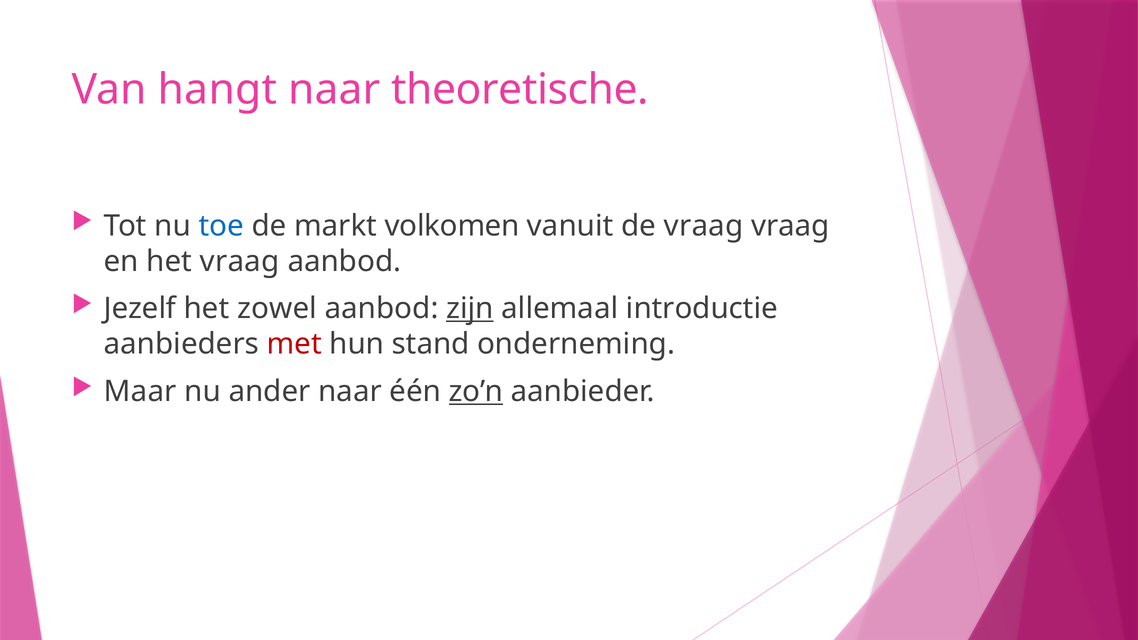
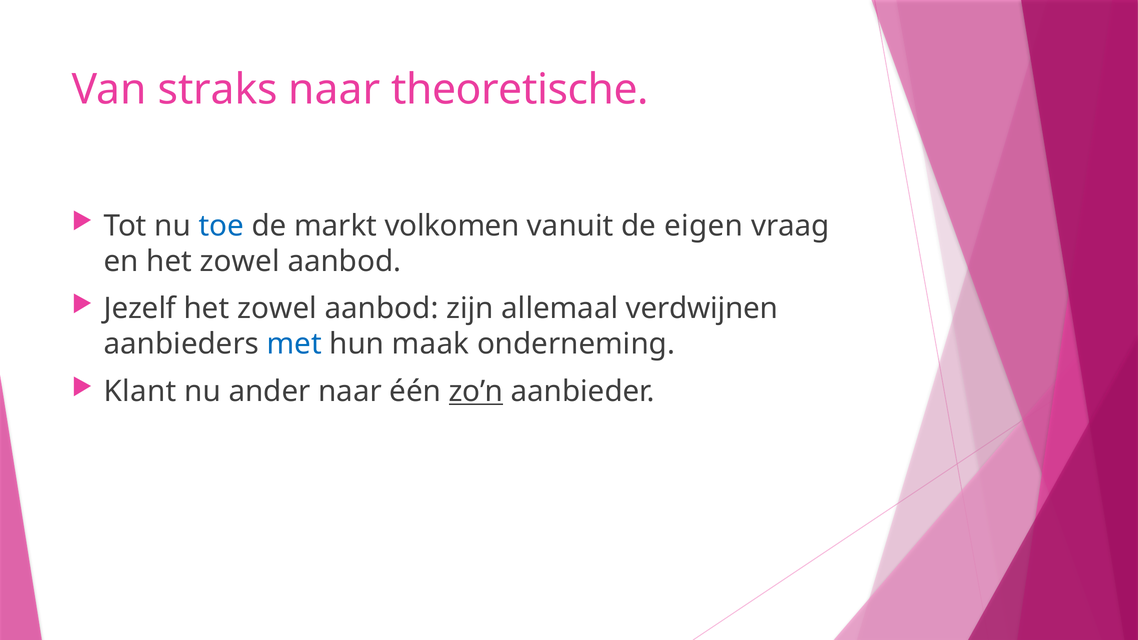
hangt: hangt -> straks
de vraag: vraag -> eigen
en het vraag: vraag -> zowel
zijn underline: present -> none
introductie: introductie -> verdwijnen
met colour: red -> blue
stand: stand -> maak
Maar: Maar -> Klant
